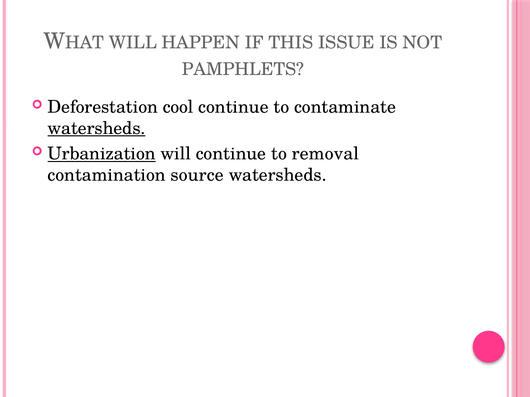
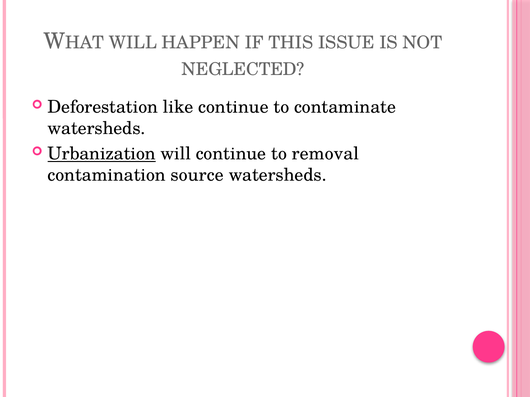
PAMPHLETS: PAMPHLETS -> NEGLECTED
cool: cool -> like
watersheds at (97, 128) underline: present -> none
